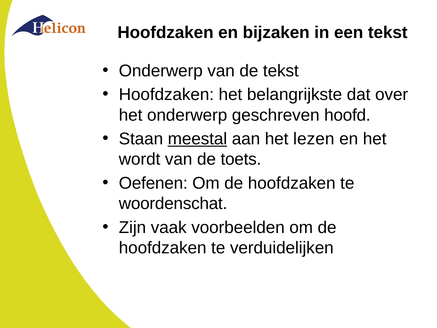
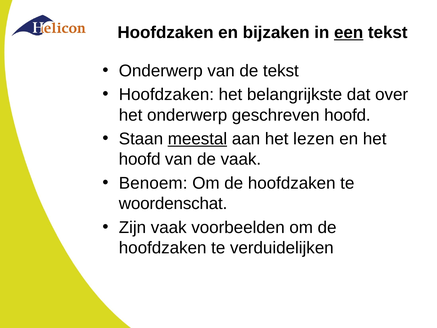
een underline: none -> present
wordt at (140, 159): wordt -> hoofd
de toets: toets -> vaak
Oefenen: Oefenen -> Benoem
